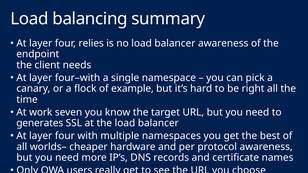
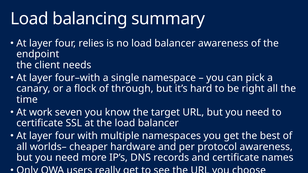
example: example -> through
generates at (40, 123): generates -> certificate
